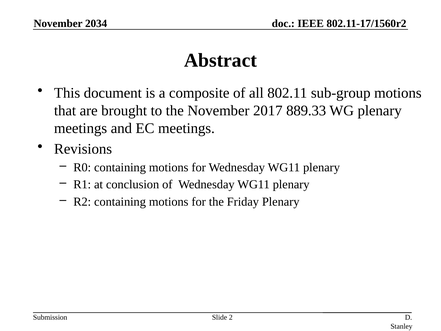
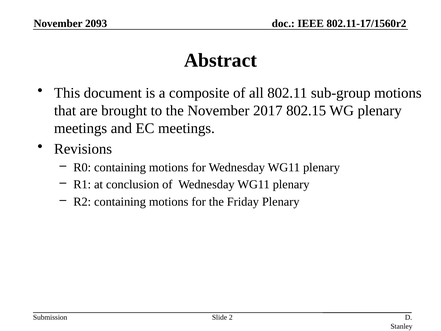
2034: 2034 -> 2093
889.33: 889.33 -> 802.15
